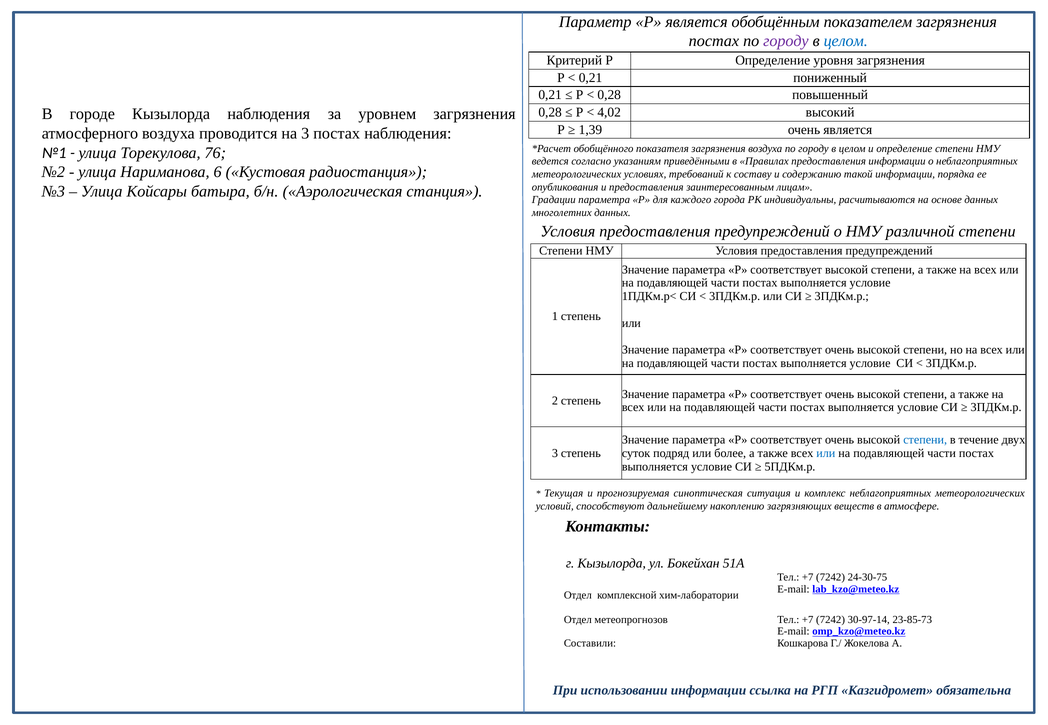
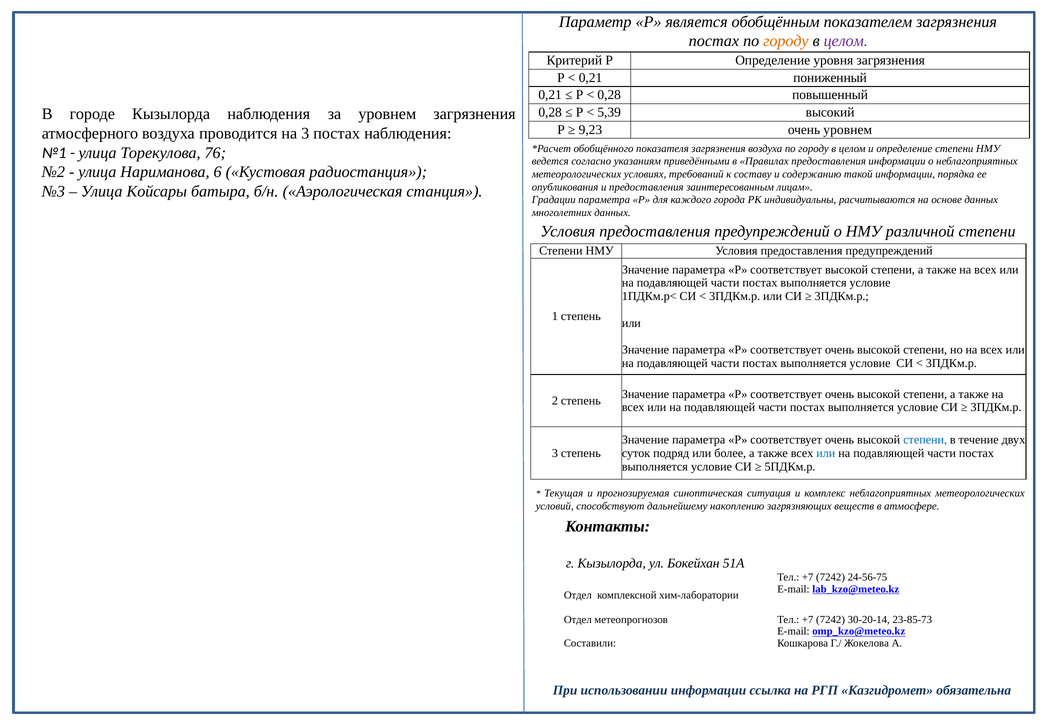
городу at (786, 41) colour: purple -> orange
целом at (846, 41) colour: blue -> purple
4,02: 4,02 -> 5,39
1,39: 1,39 -> 9,23
очень является: является -> уровнем
24-30-75: 24-30-75 -> 24-56-75
30-97-14: 30-97-14 -> 30-20-14
